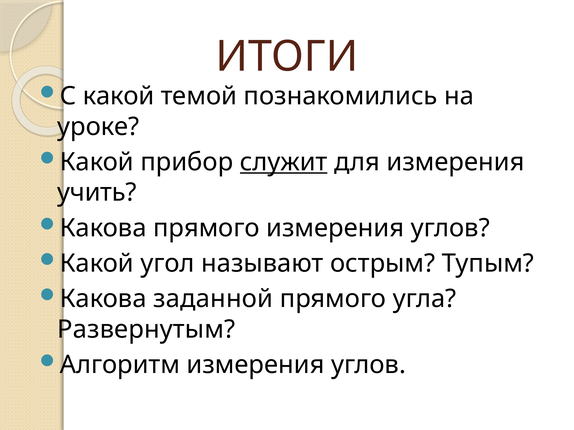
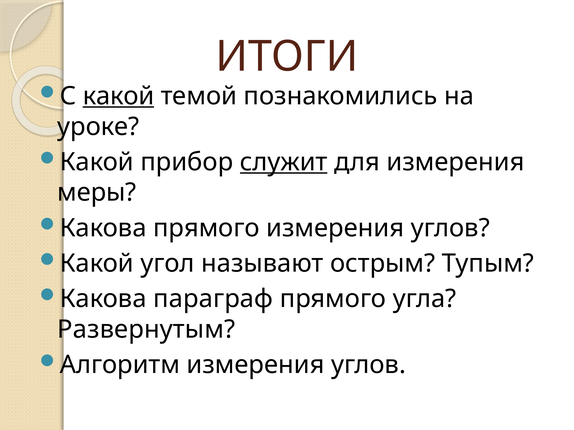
какой at (119, 96) underline: none -> present
учить: учить -> меры
заданной: заданной -> параграф
